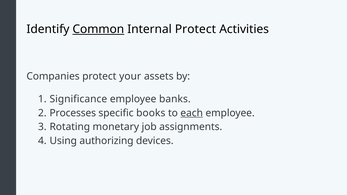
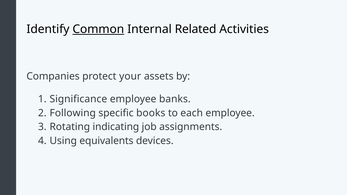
Internal Protect: Protect -> Related
Processes: Processes -> Following
each underline: present -> none
monetary: monetary -> indicating
authorizing: authorizing -> equivalents
